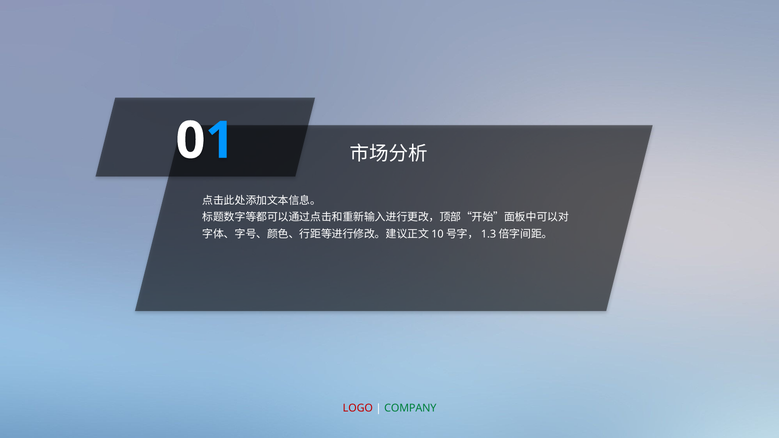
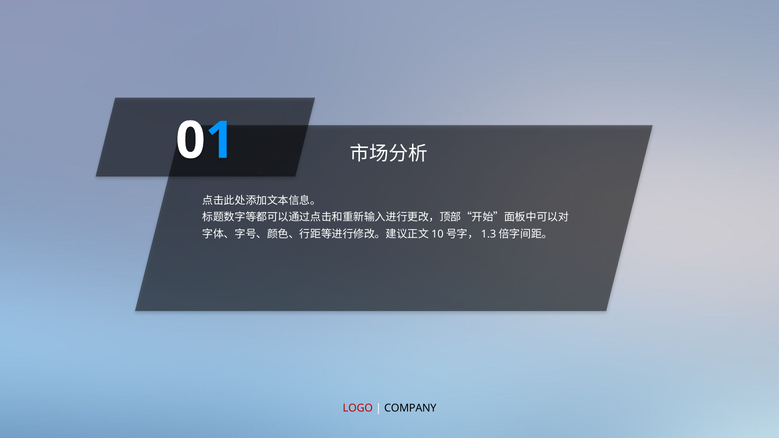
COMPANY colour: green -> black
